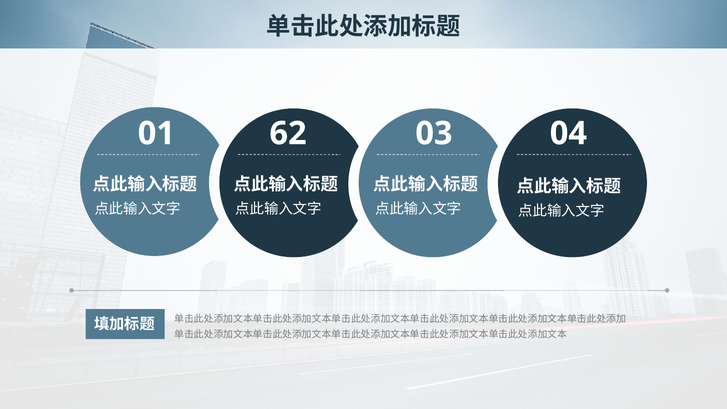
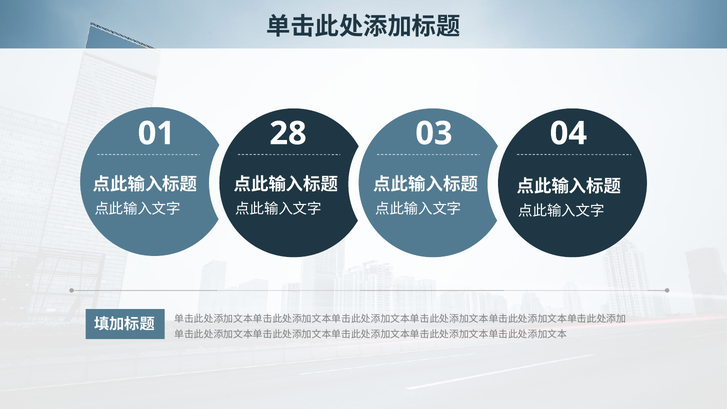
62: 62 -> 28
